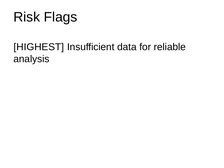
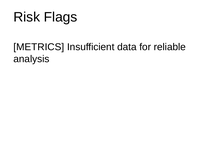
HIGHEST: HIGHEST -> METRICS
